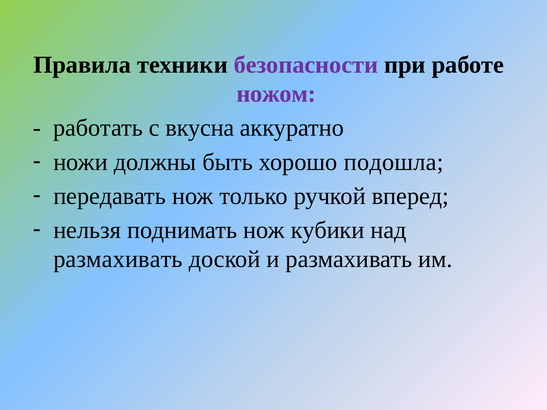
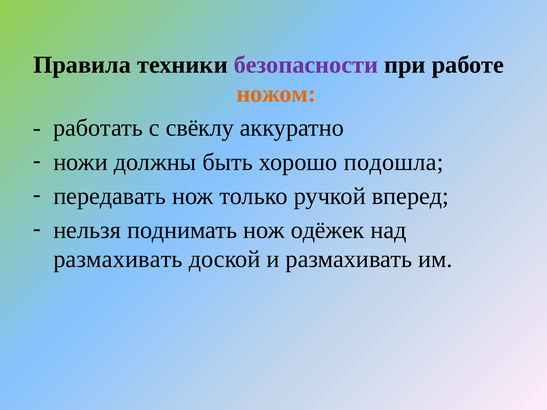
ножом colour: purple -> orange
вкусна: вкусна -> свёклу
кубики: кубики -> одёжек
